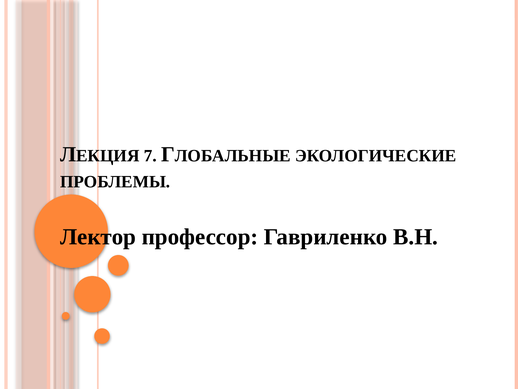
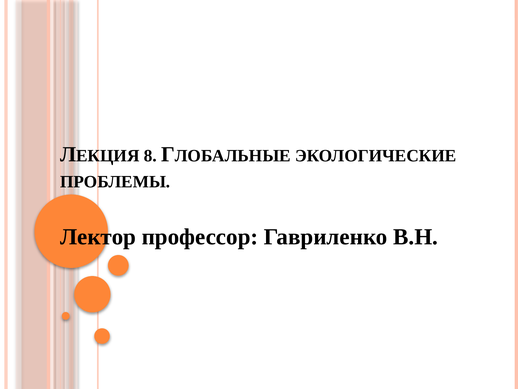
7: 7 -> 8
